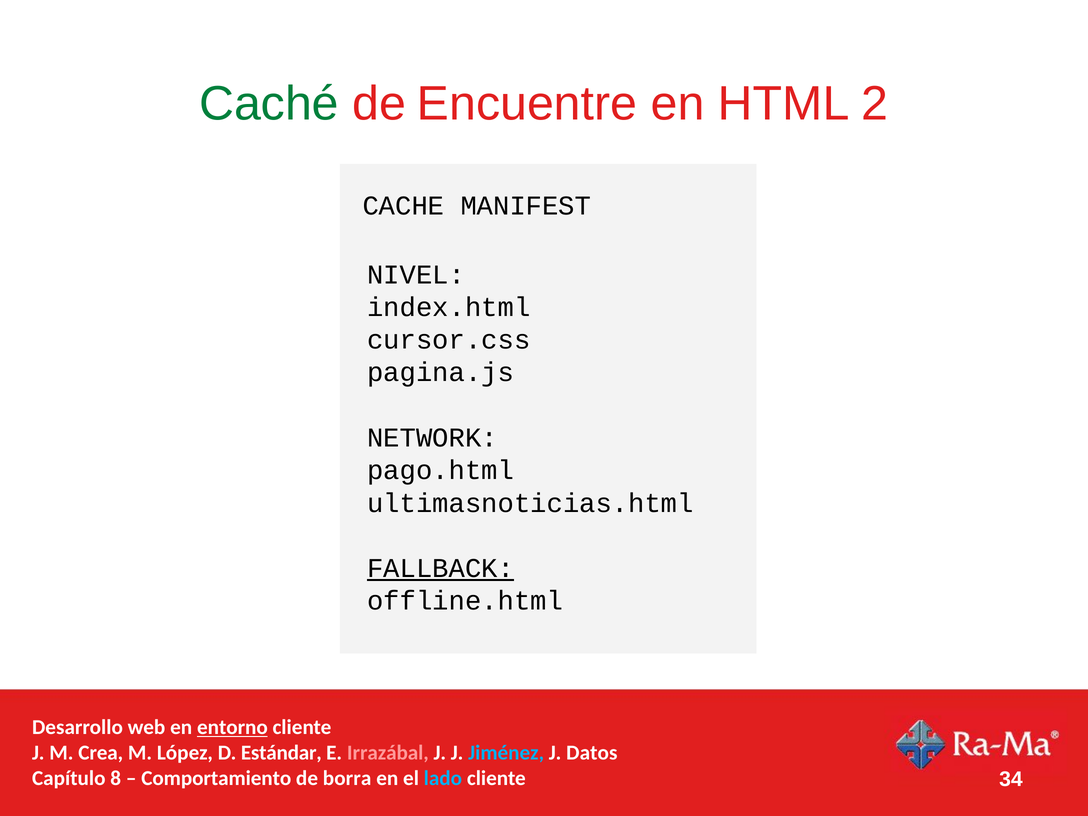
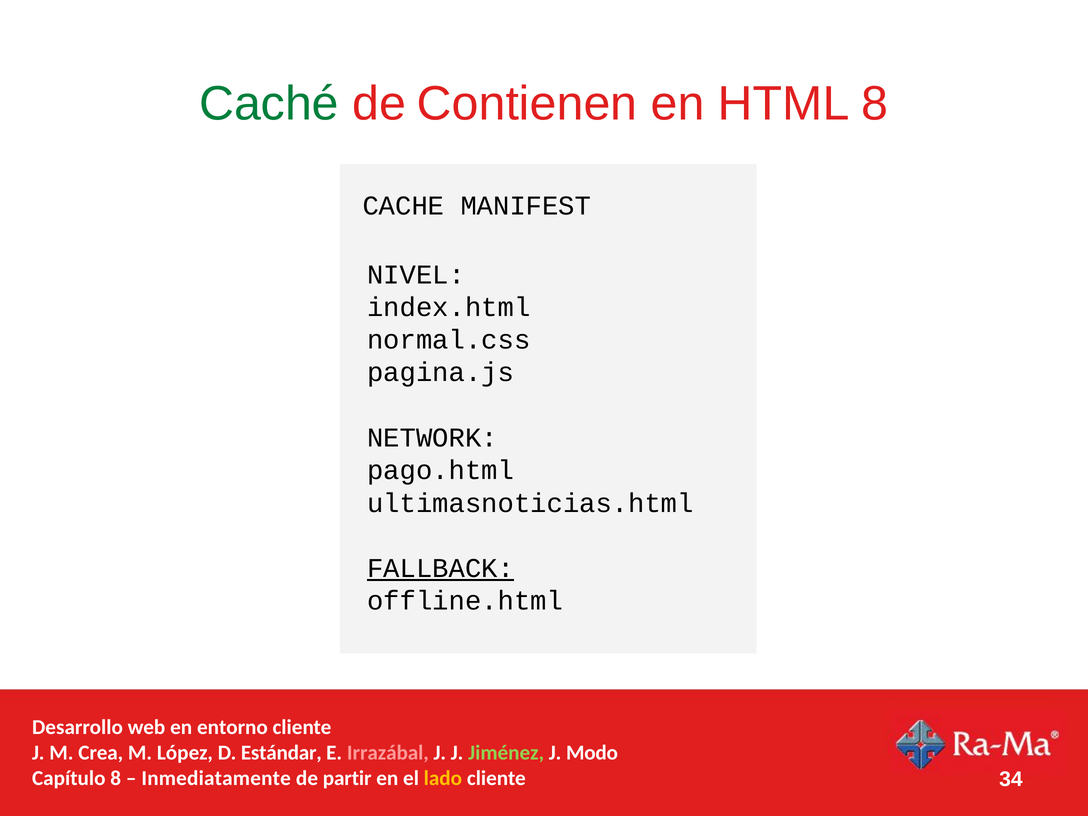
Encuentre: Encuentre -> Contienen
HTML 2: 2 -> 8
cursor.css: cursor.css -> normal.css
entorno underline: present -> none
Jiménez colour: light blue -> light green
Datos: Datos -> Modo
Comportamiento: Comportamiento -> Inmediatamente
borra: borra -> partir
lado colour: light blue -> yellow
